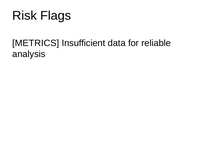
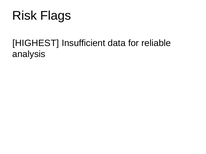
METRICS: METRICS -> HIGHEST
